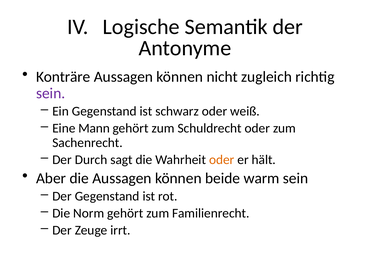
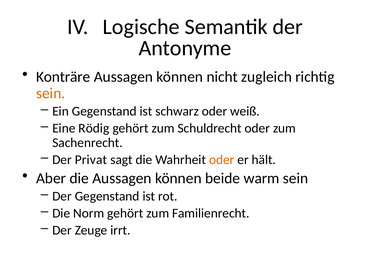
sein at (51, 94) colour: purple -> orange
Mann: Mann -> Rödig
Durch: Durch -> Privat
